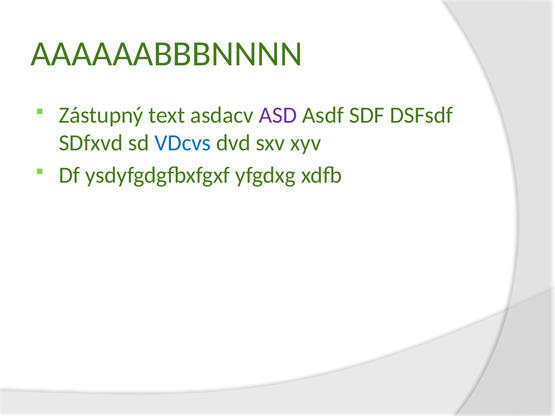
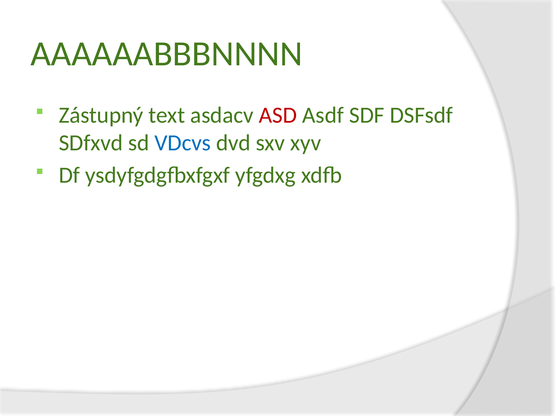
ASD colour: purple -> red
